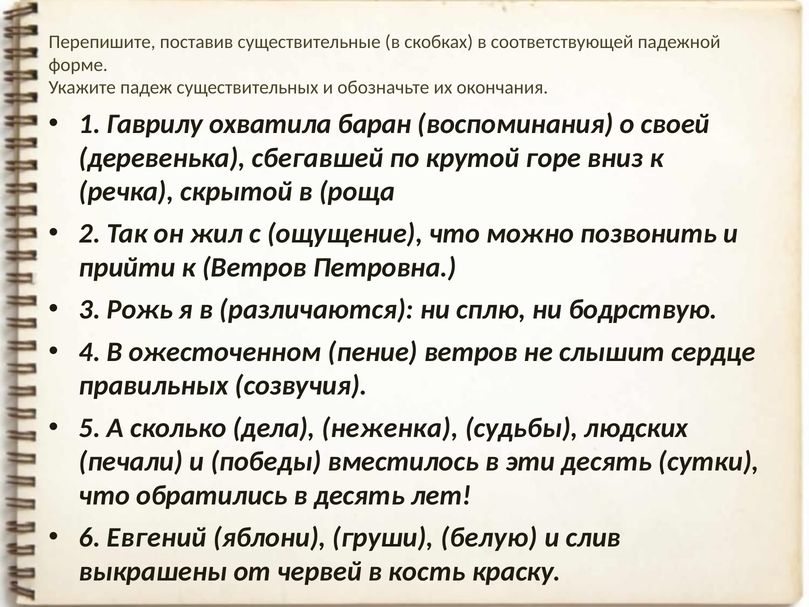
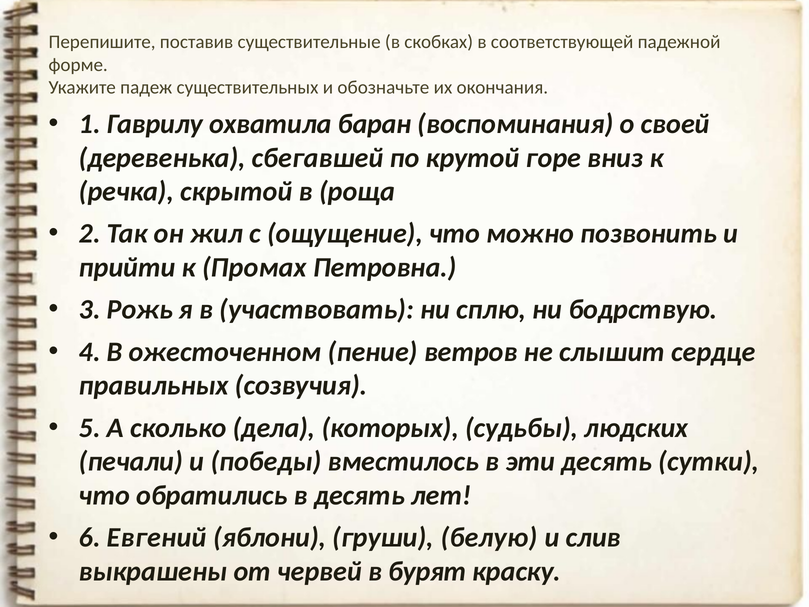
к Ветров: Ветров -> Промах
различаются: различаются -> участвовать
неженка: неженка -> которых
кость: кость -> бурят
